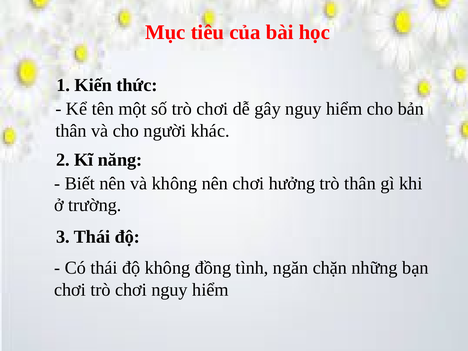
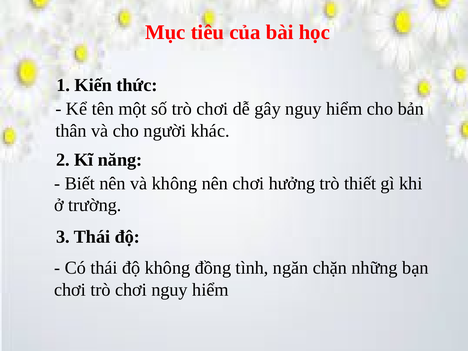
trò thân: thân -> thiết
